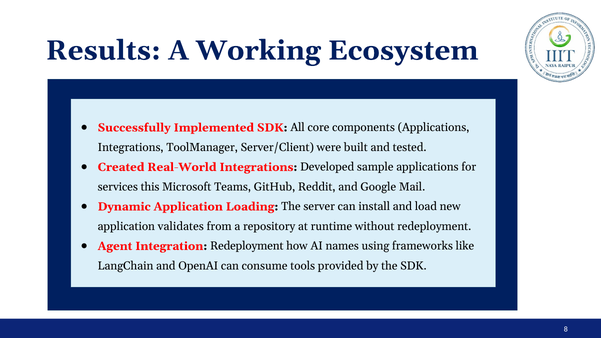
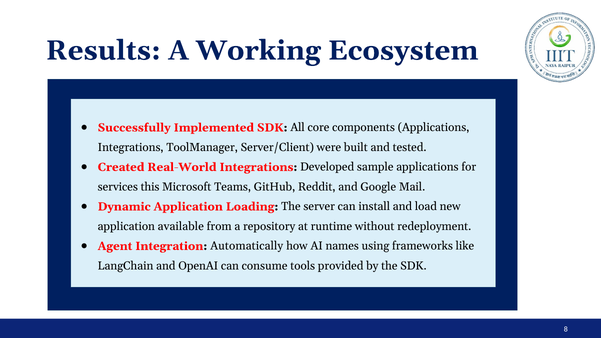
validates: validates -> available
Integration Redeployment: Redeployment -> Automatically
